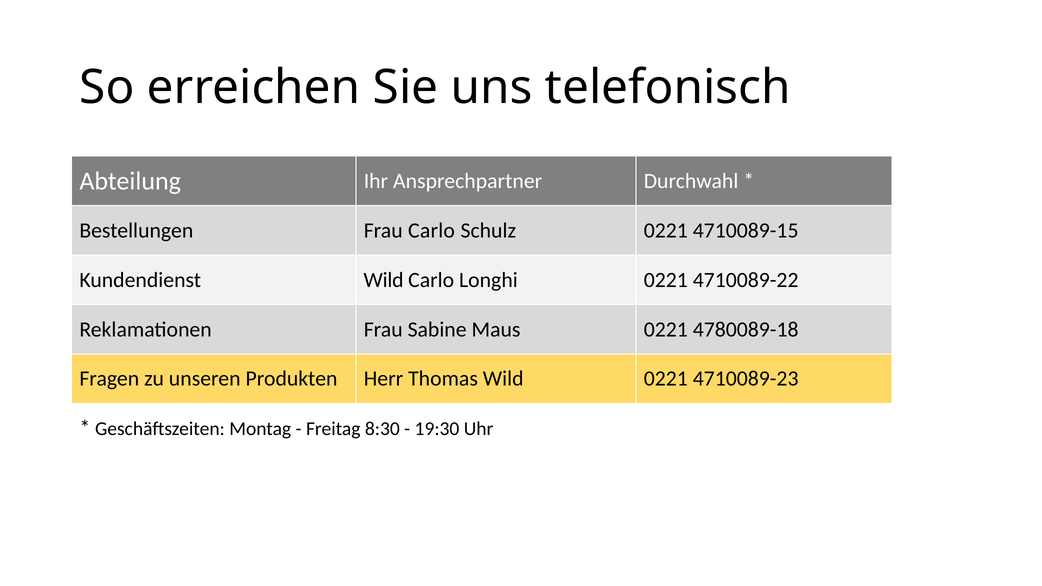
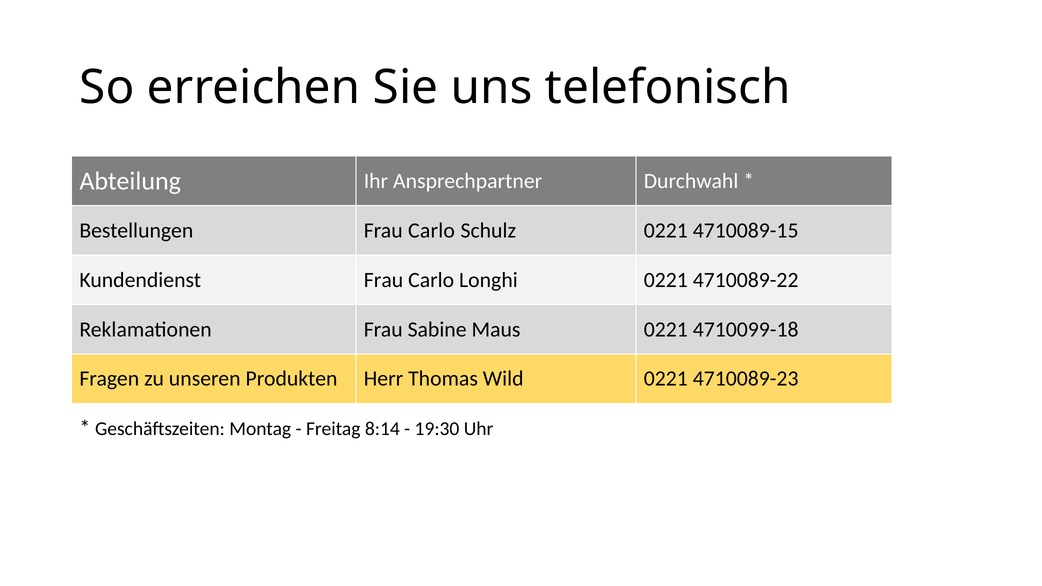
Kundendienst Wild: Wild -> Frau
4780089-18: 4780089-18 -> 4710099-18
8:30: 8:30 -> 8:14
